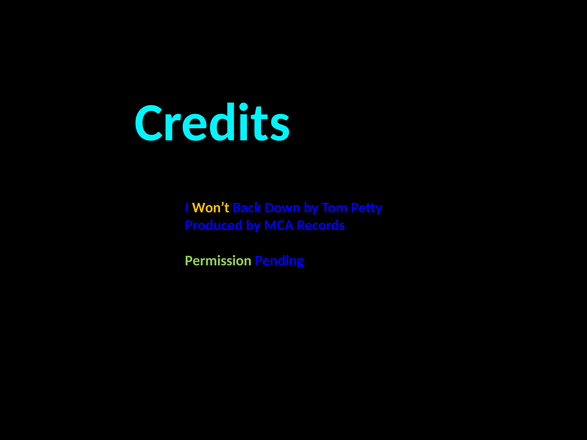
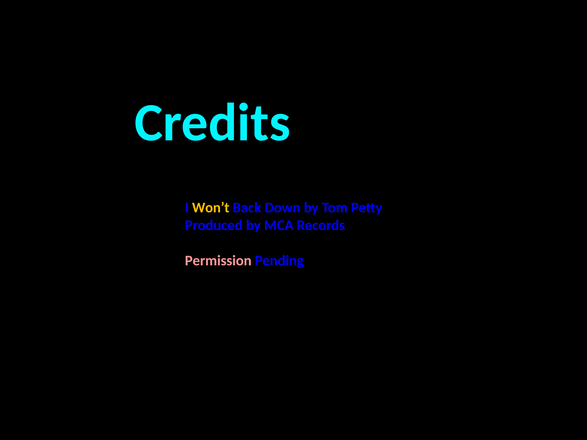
Permission colour: light green -> pink
